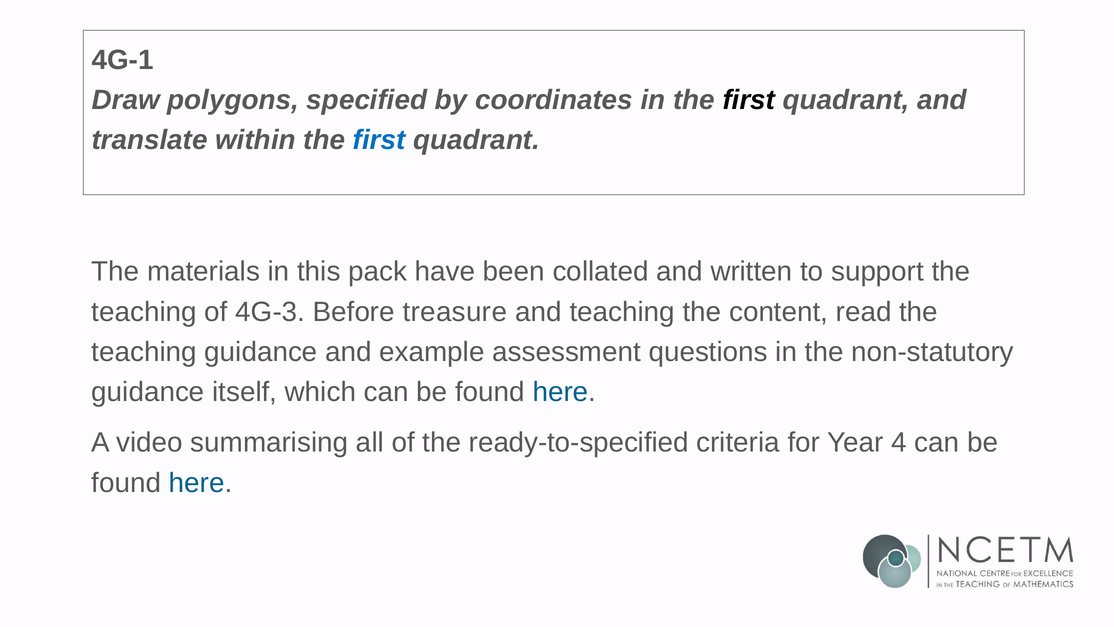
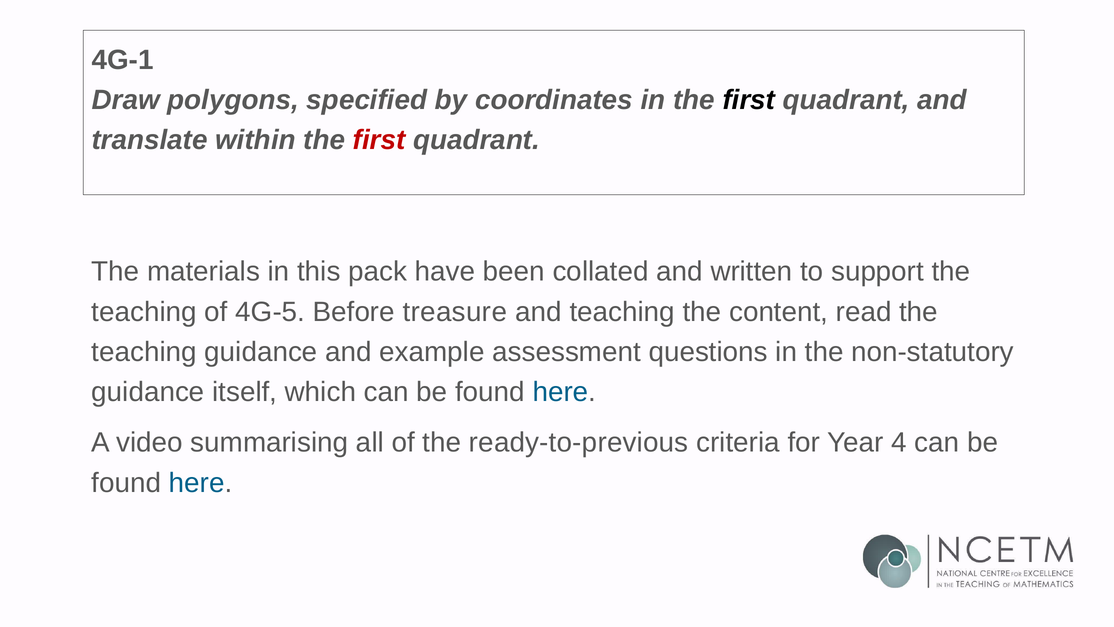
first at (379, 140) colour: blue -> red
4G-3: 4G-3 -> 4G-5
ready-to-specified: ready-to-specified -> ready-to-previous
